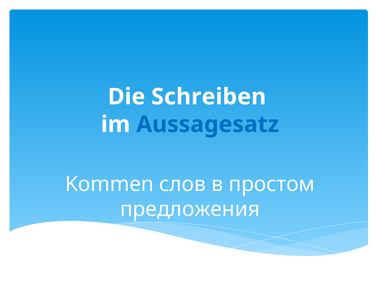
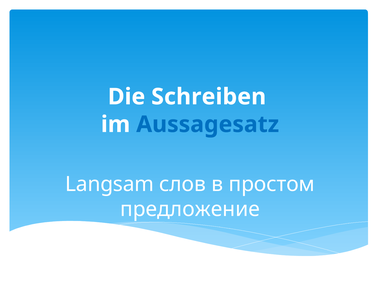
Kommen: Kommen -> Langsam
предложения: предложения -> предложение
